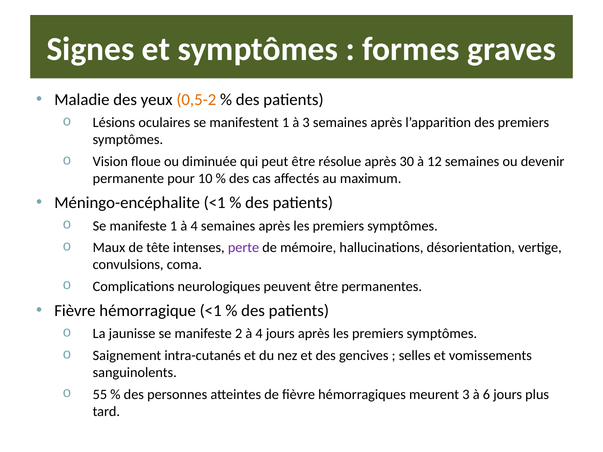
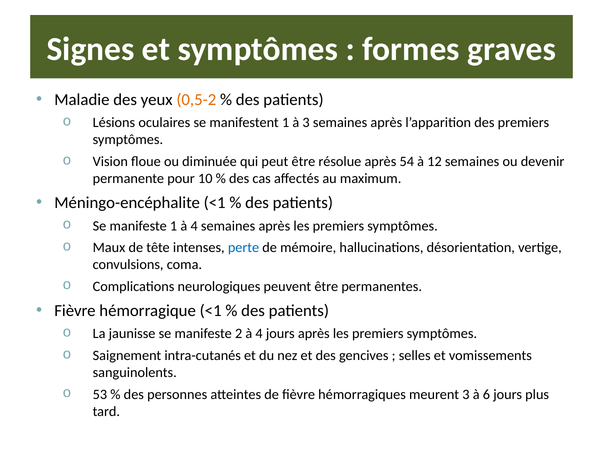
30: 30 -> 54
perte colour: purple -> blue
55: 55 -> 53
